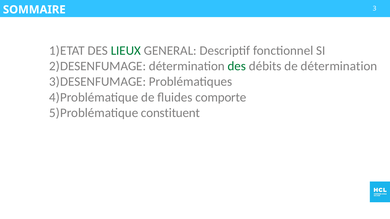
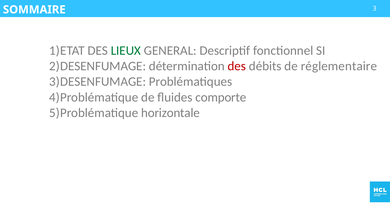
des at (237, 66) colour: green -> red
de détermination: détermination -> réglementaire
constituent: constituent -> horizontale
